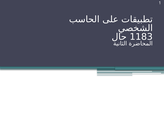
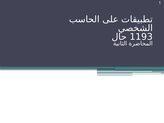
1183: 1183 -> 1193
